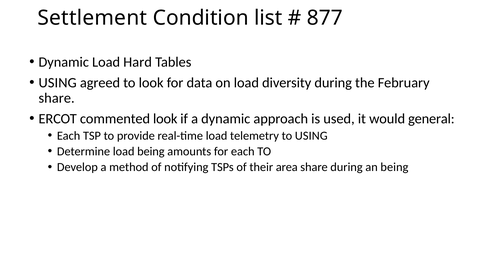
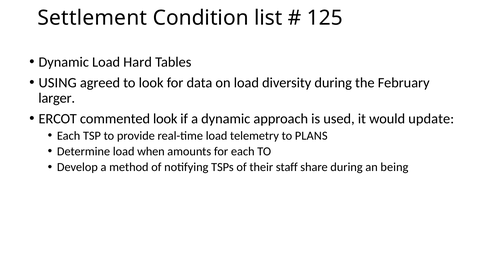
877: 877 -> 125
share at (57, 98): share -> larger
general: general -> update
to USING: USING -> PLANS
load being: being -> when
area: area -> staff
